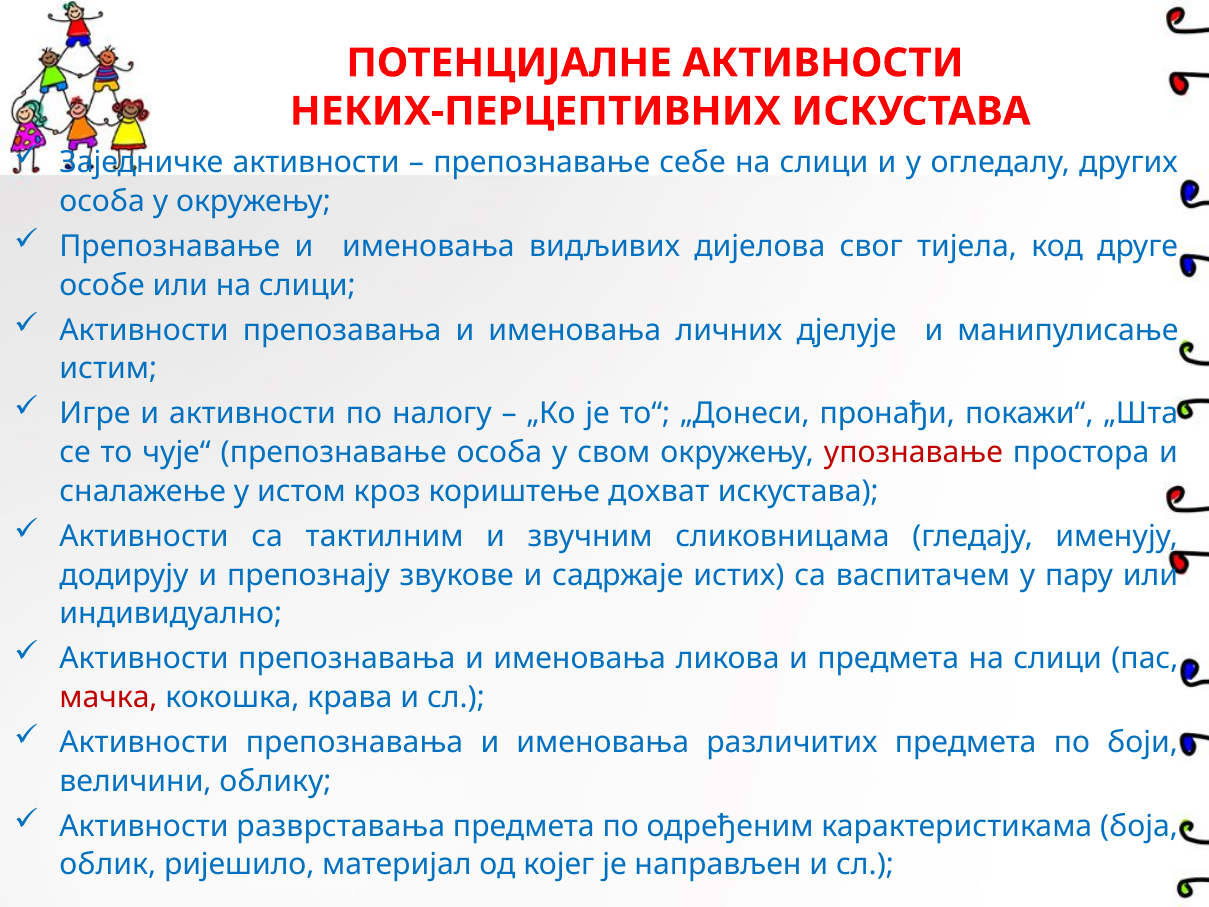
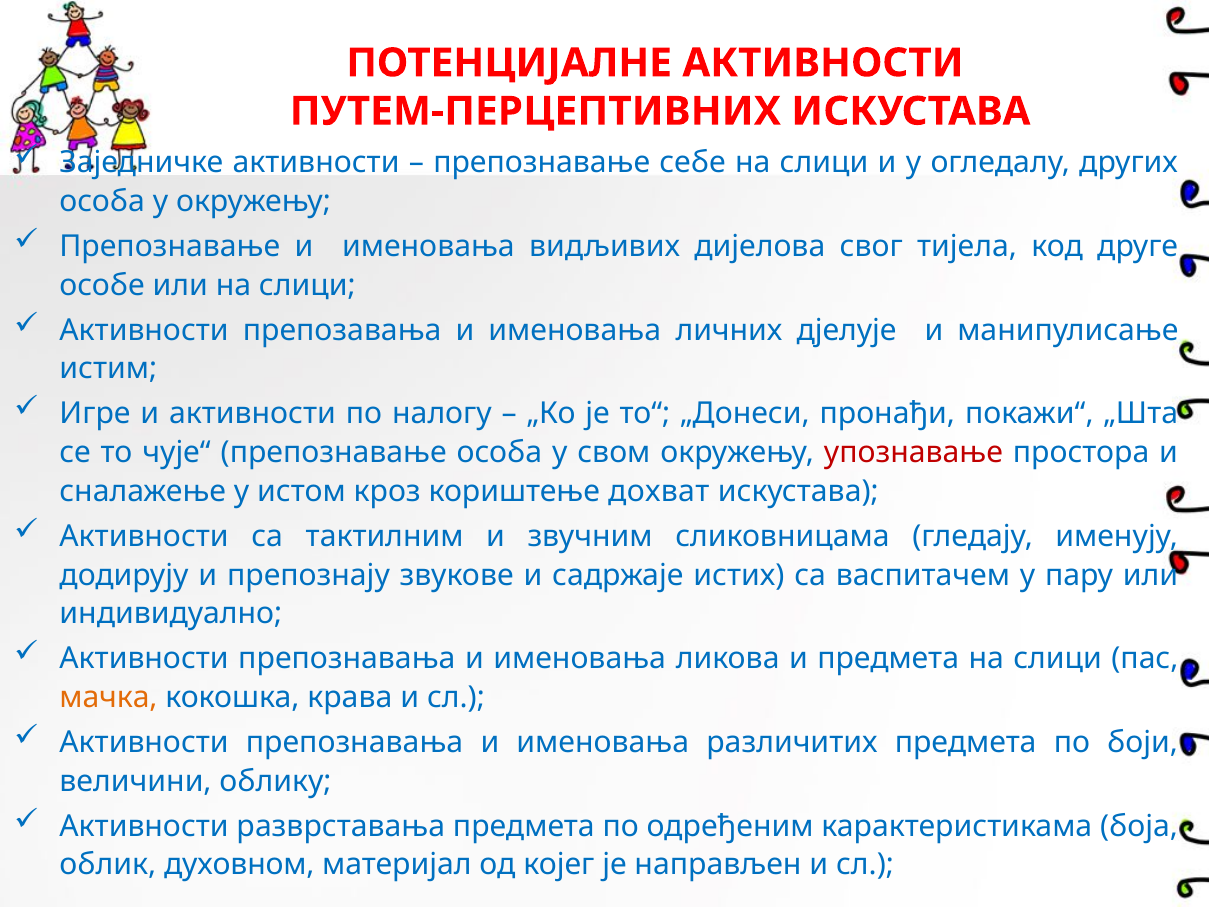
НЕКИХ-ПЕРЦЕПТИВНИХ: НЕКИХ-ПЕРЦЕПТИВНИХ -> ПУТЕМ-ПЕРЦЕПТИВНИХ
мачка colour: red -> orange
ријешило: ријешило -> духовном
